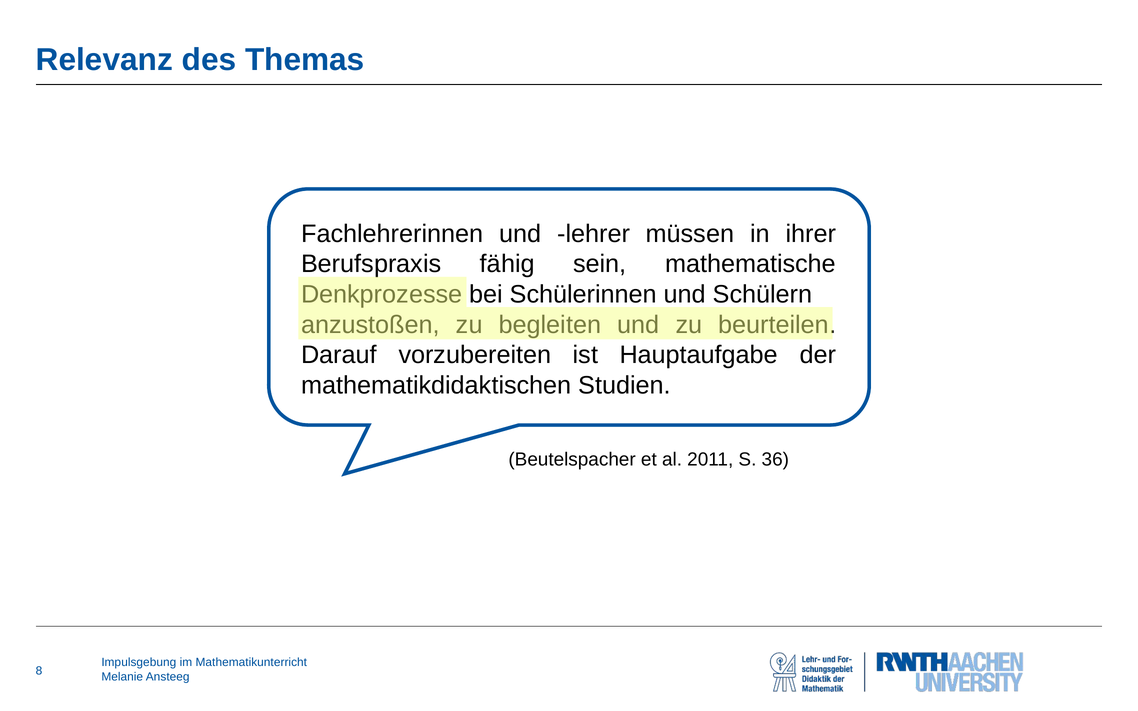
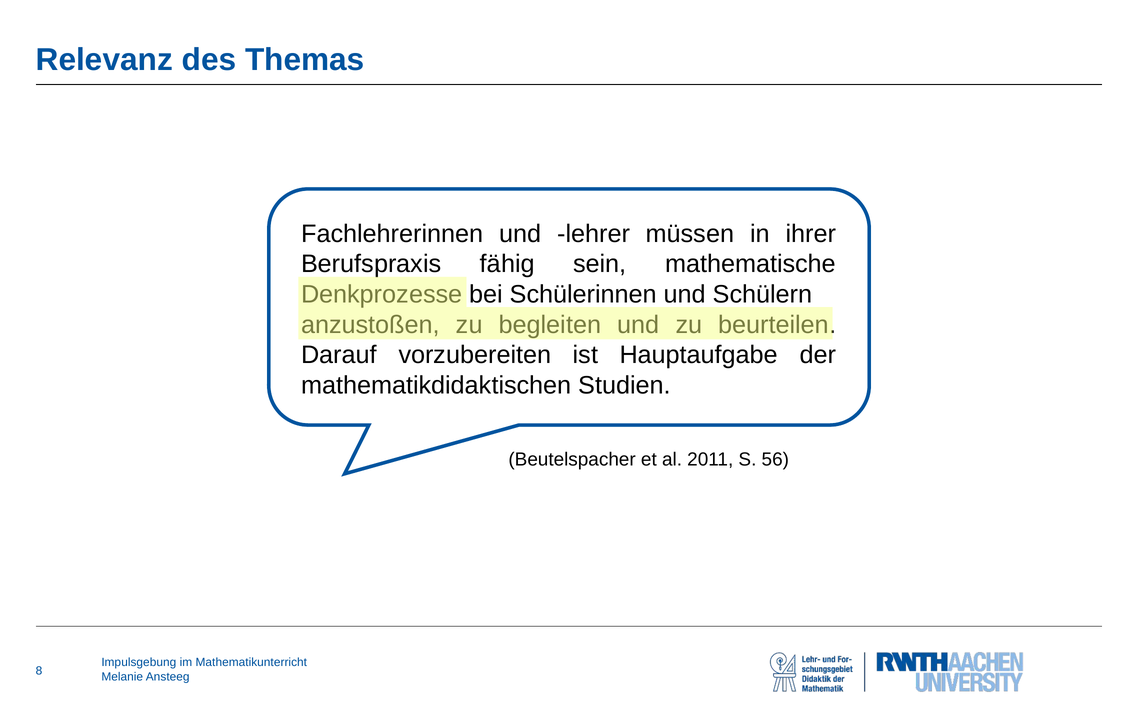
36: 36 -> 56
